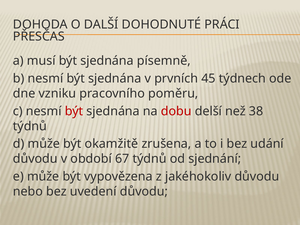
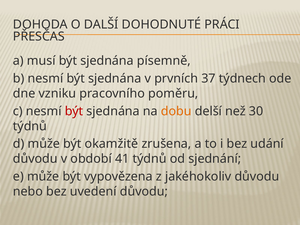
45: 45 -> 37
dobu colour: red -> orange
38: 38 -> 30
67: 67 -> 41
